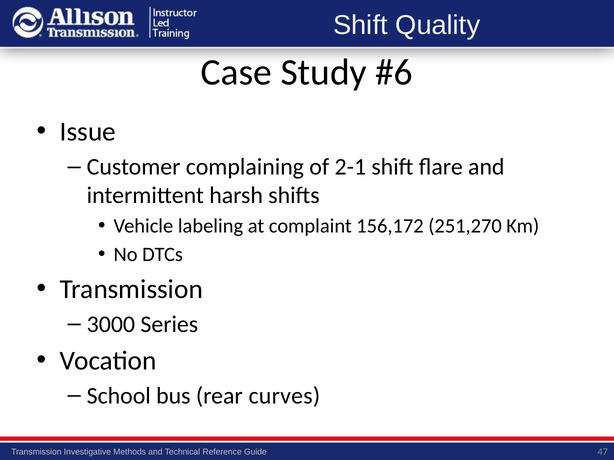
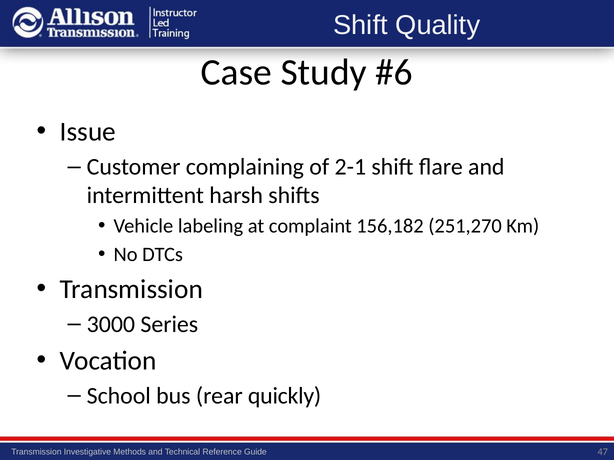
156,172: 156,172 -> 156,182
curves: curves -> quickly
